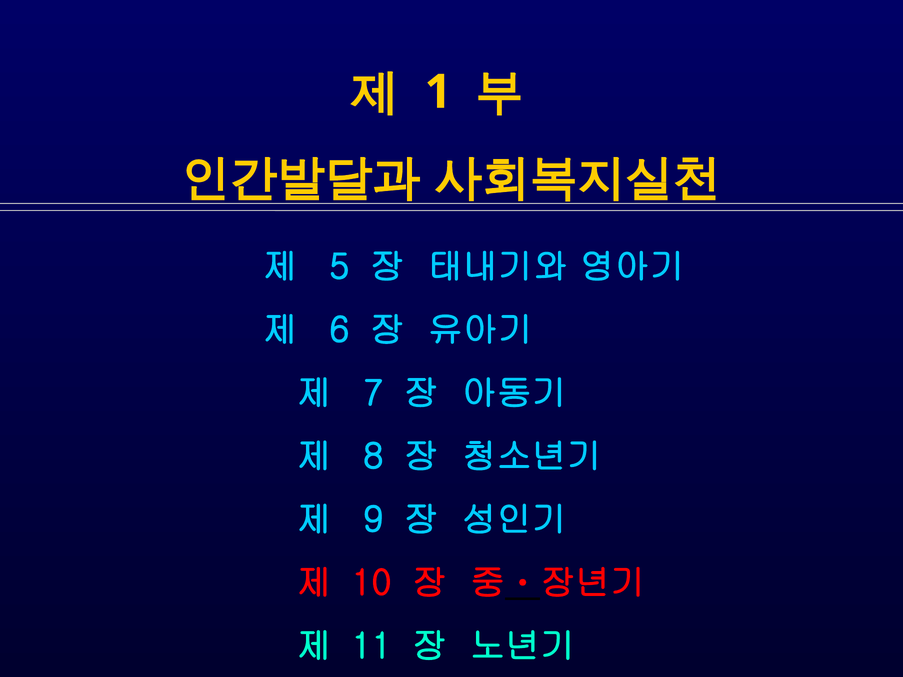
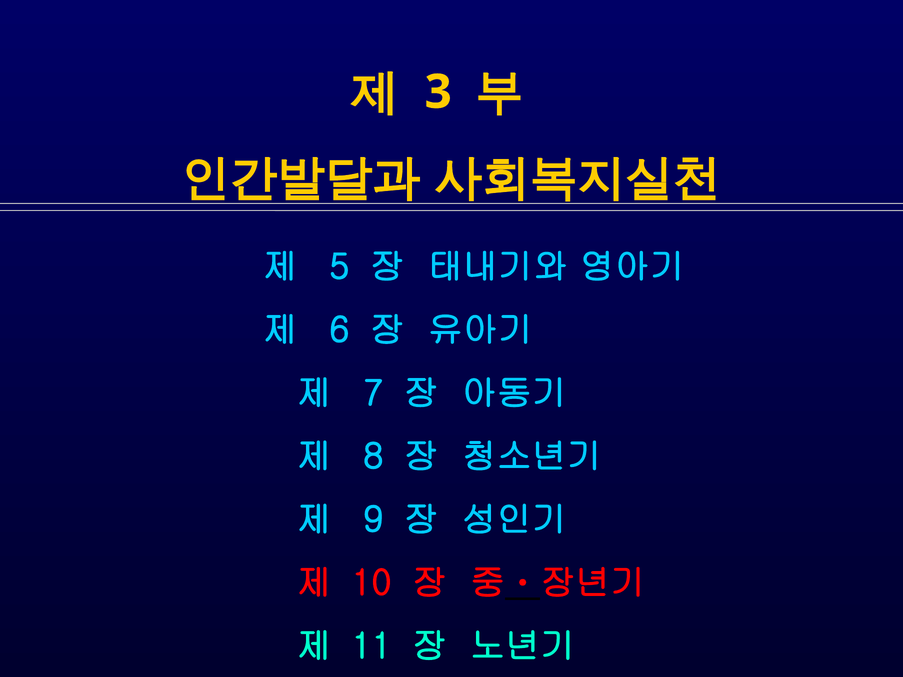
1: 1 -> 3
